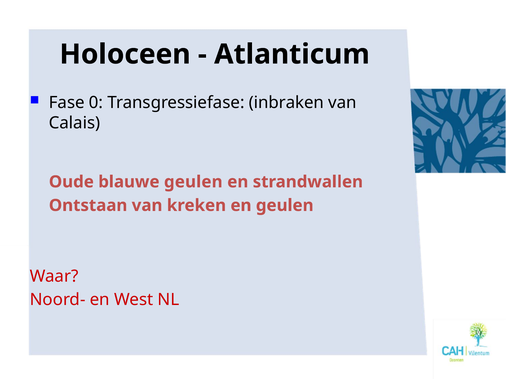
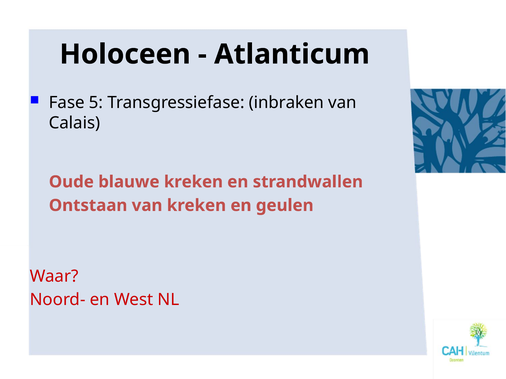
0: 0 -> 5
blauwe geulen: geulen -> kreken
